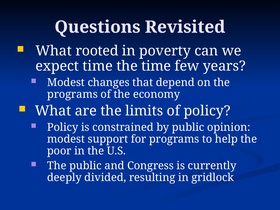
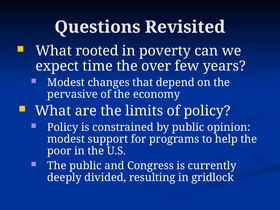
the time: time -> over
programs at (72, 94): programs -> pervasive
